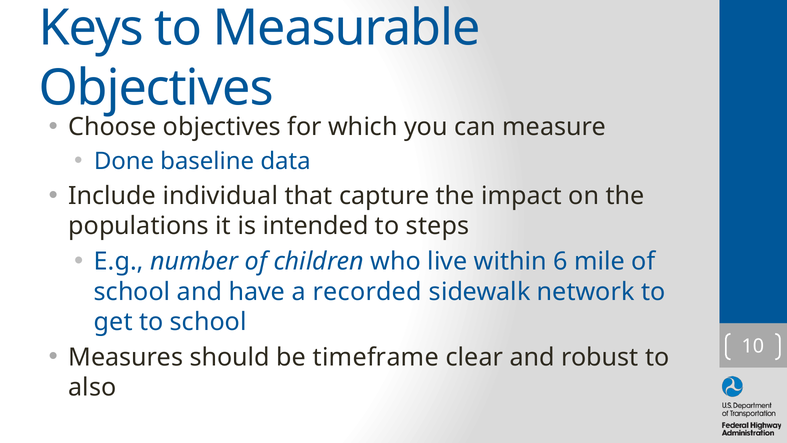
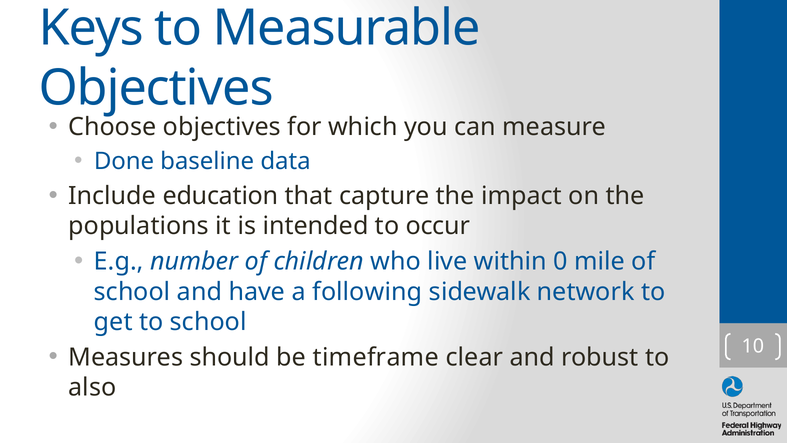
individual: individual -> education
steps: steps -> occur
6: 6 -> 0
recorded: recorded -> following
